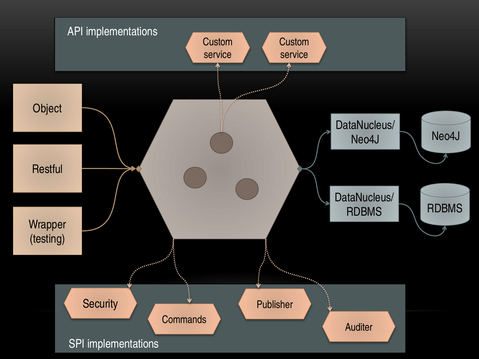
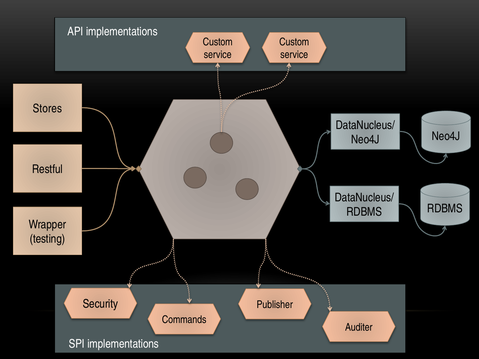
Object: Object -> Stores
